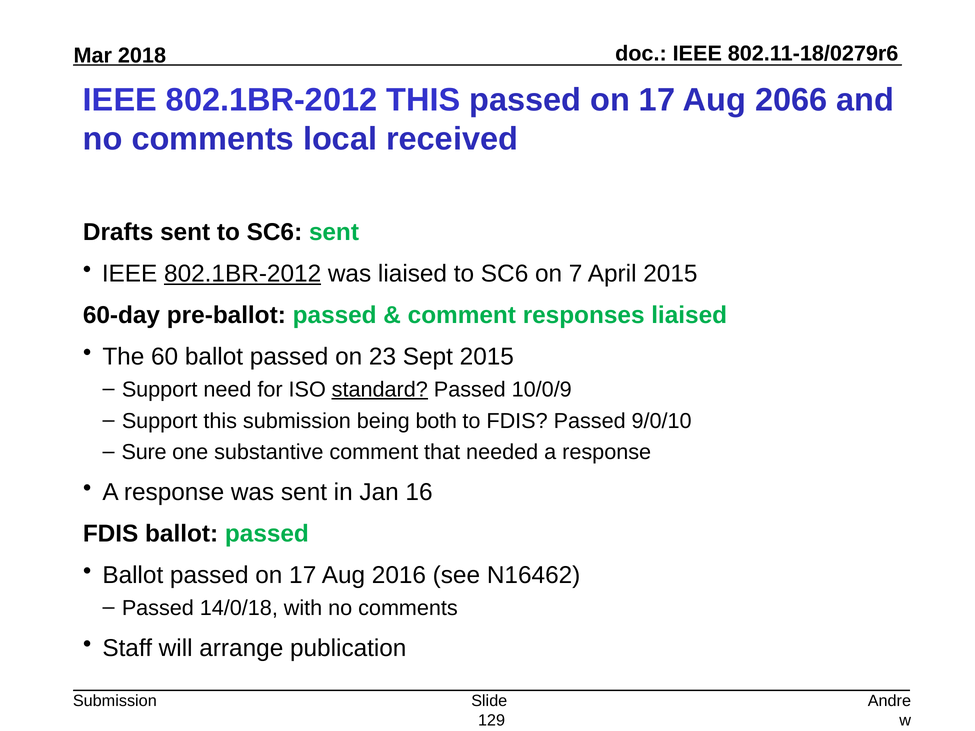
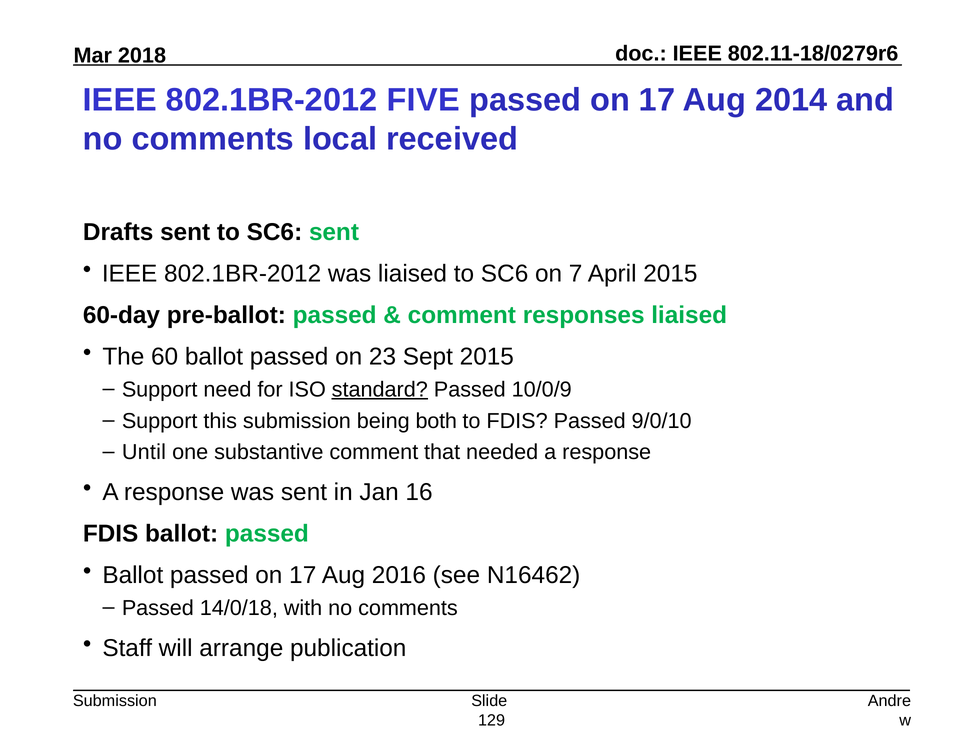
802.1BR-2012 THIS: THIS -> FIVE
2066: 2066 -> 2014
802.1BR-2012 at (243, 274) underline: present -> none
Sure: Sure -> Until
